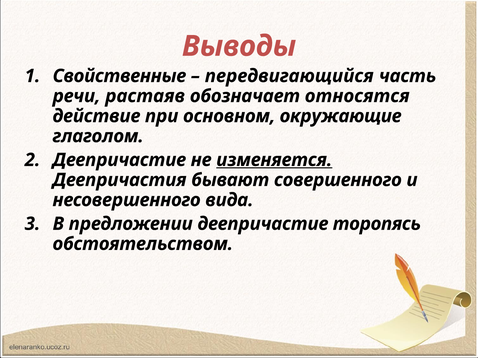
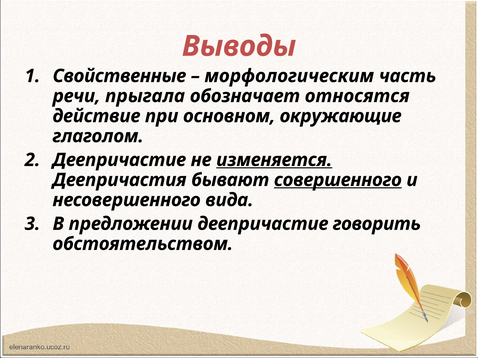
передвигающийся: передвигающийся -> морфологическим
растаяв: растаяв -> прыгала
совершенного underline: none -> present
торопясь: торопясь -> говорить
